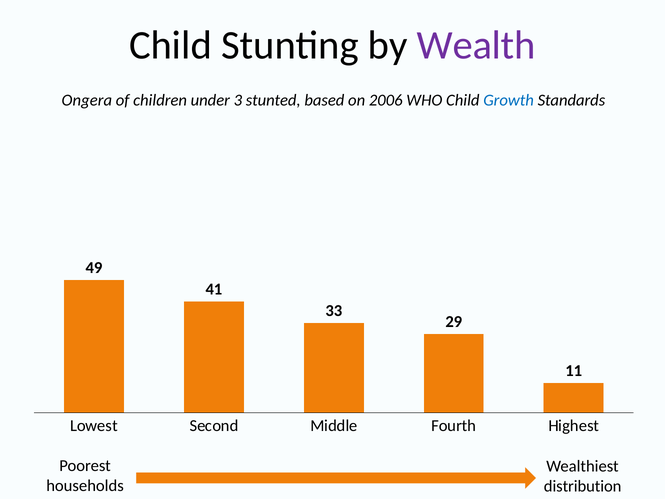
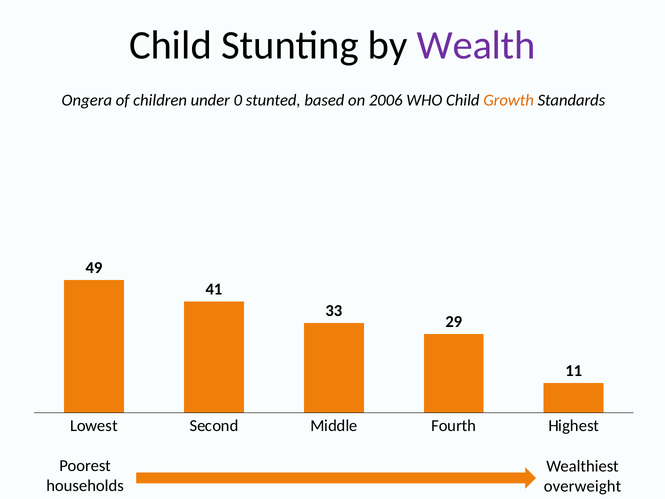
3: 3 -> 0
Growth colour: blue -> orange
distribution: distribution -> overweight
